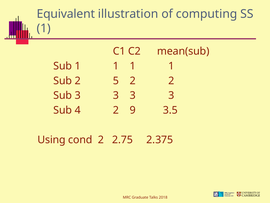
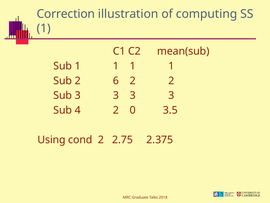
Equivalent: Equivalent -> Correction
5: 5 -> 6
9: 9 -> 0
